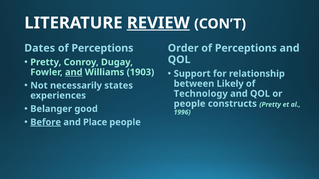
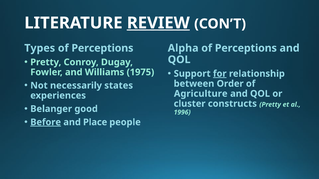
Dates: Dates -> Types
Order: Order -> Alpha
for underline: none -> present
and at (74, 72) underline: present -> none
1903: 1903 -> 1975
Likely: Likely -> Order
Technology: Technology -> Agriculture
people at (190, 104): people -> cluster
